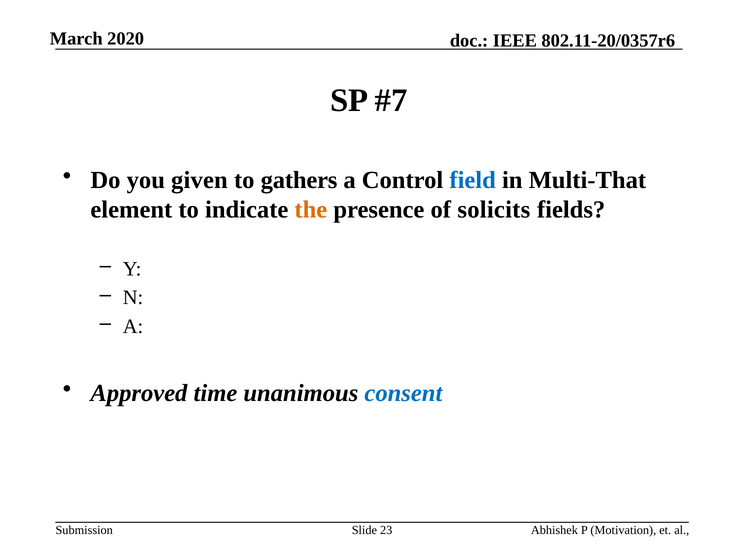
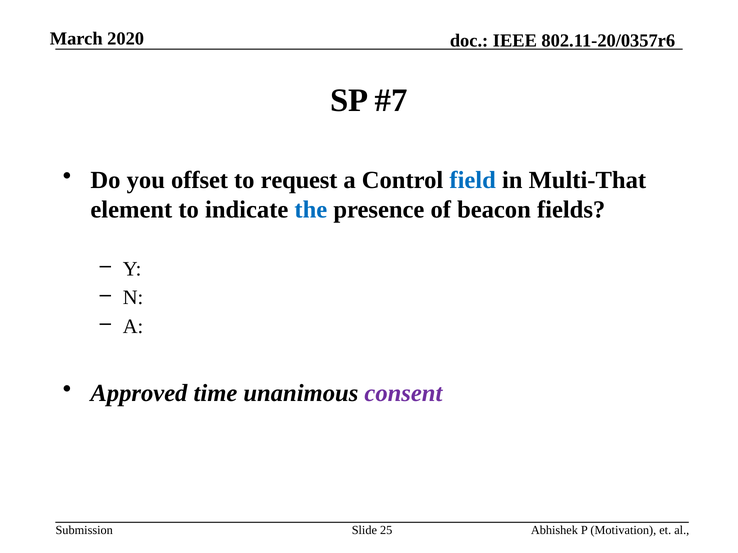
given: given -> offset
gathers: gathers -> request
the colour: orange -> blue
solicits: solicits -> beacon
consent colour: blue -> purple
23: 23 -> 25
